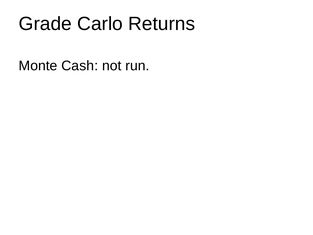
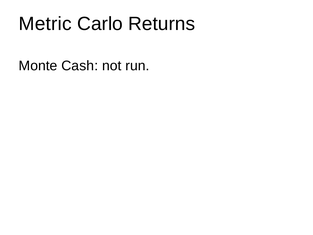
Grade: Grade -> Metric
